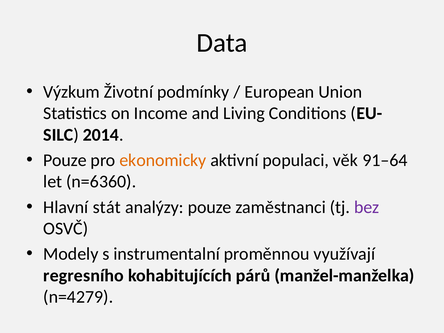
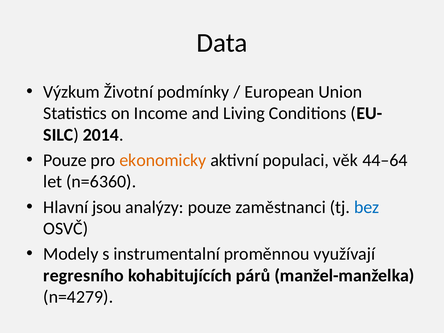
91–64: 91–64 -> 44–64
stát: stát -> jsou
bez colour: purple -> blue
